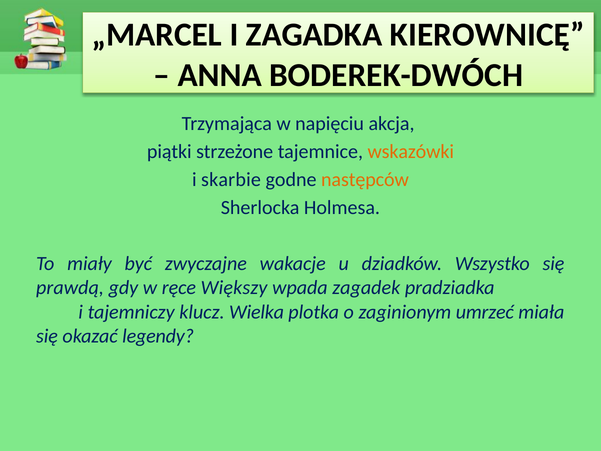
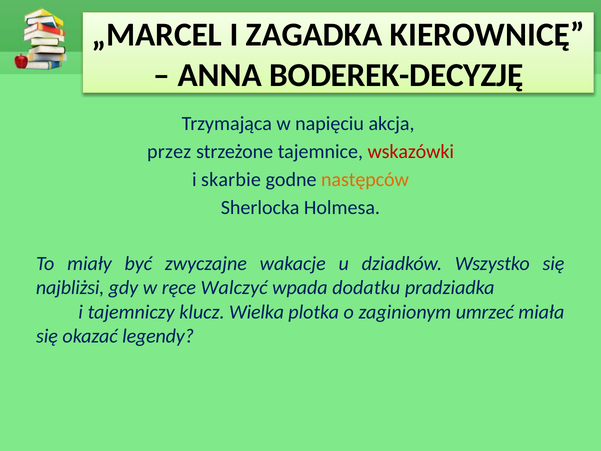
BODEREK-DWÓCH: BODEREK-DWÓCH -> BODEREK-DECYZJĘ
piątki: piątki -> przez
wskazówki colour: orange -> red
prawdą: prawdą -> najbliżsi
Większy: Większy -> Walczyć
zagadek: zagadek -> dodatku
